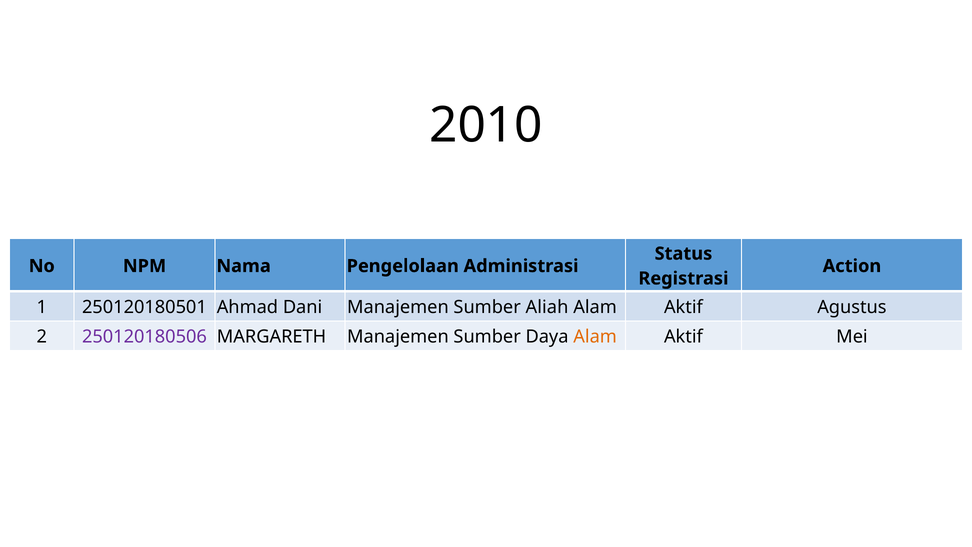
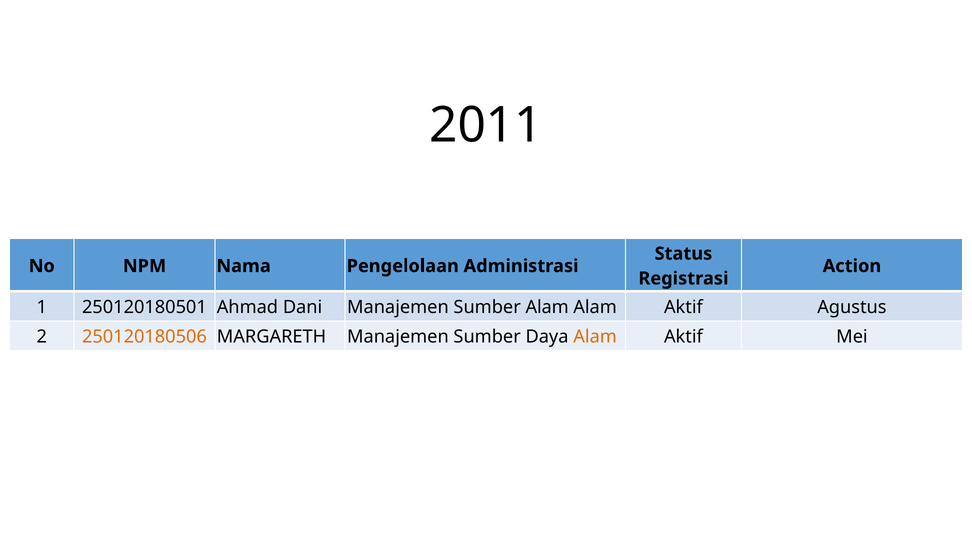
2010: 2010 -> 2011
Sumber Aliah: Aliah -> Alam
250120180506 colour: purple -> orange
